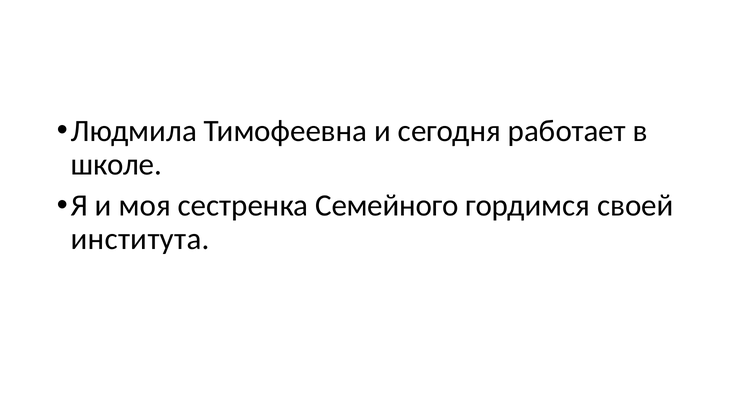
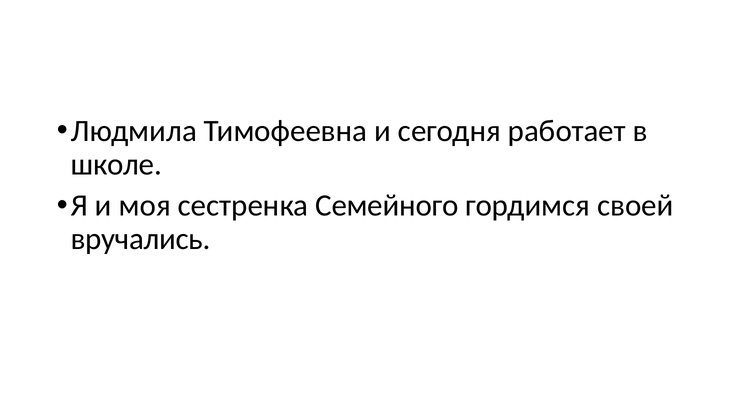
института: института -> вручались
